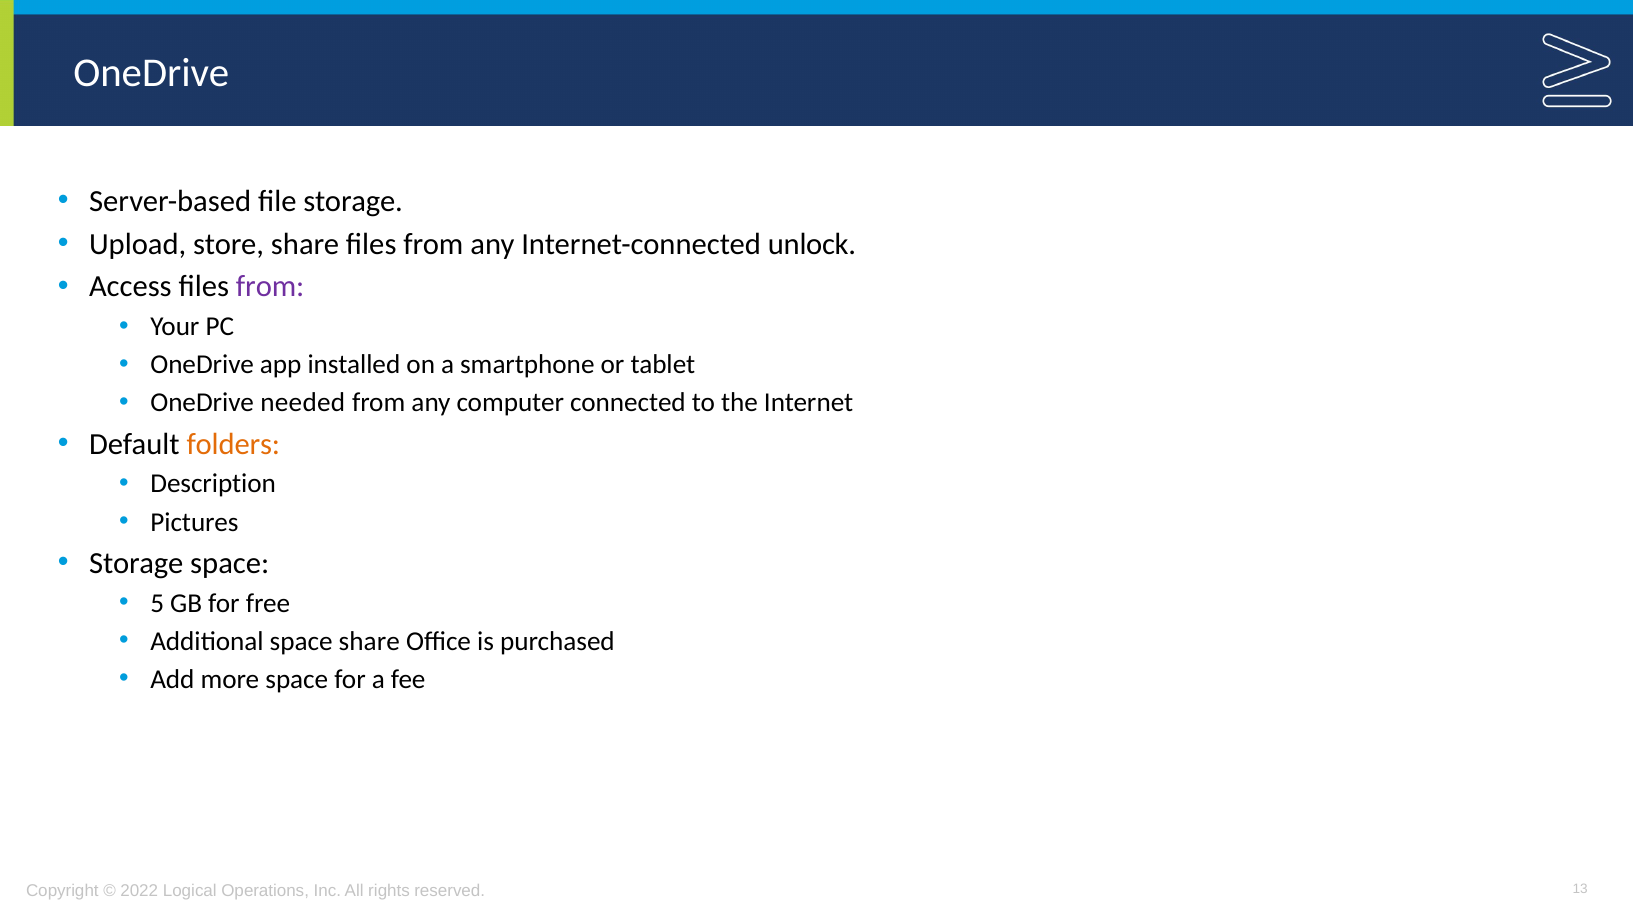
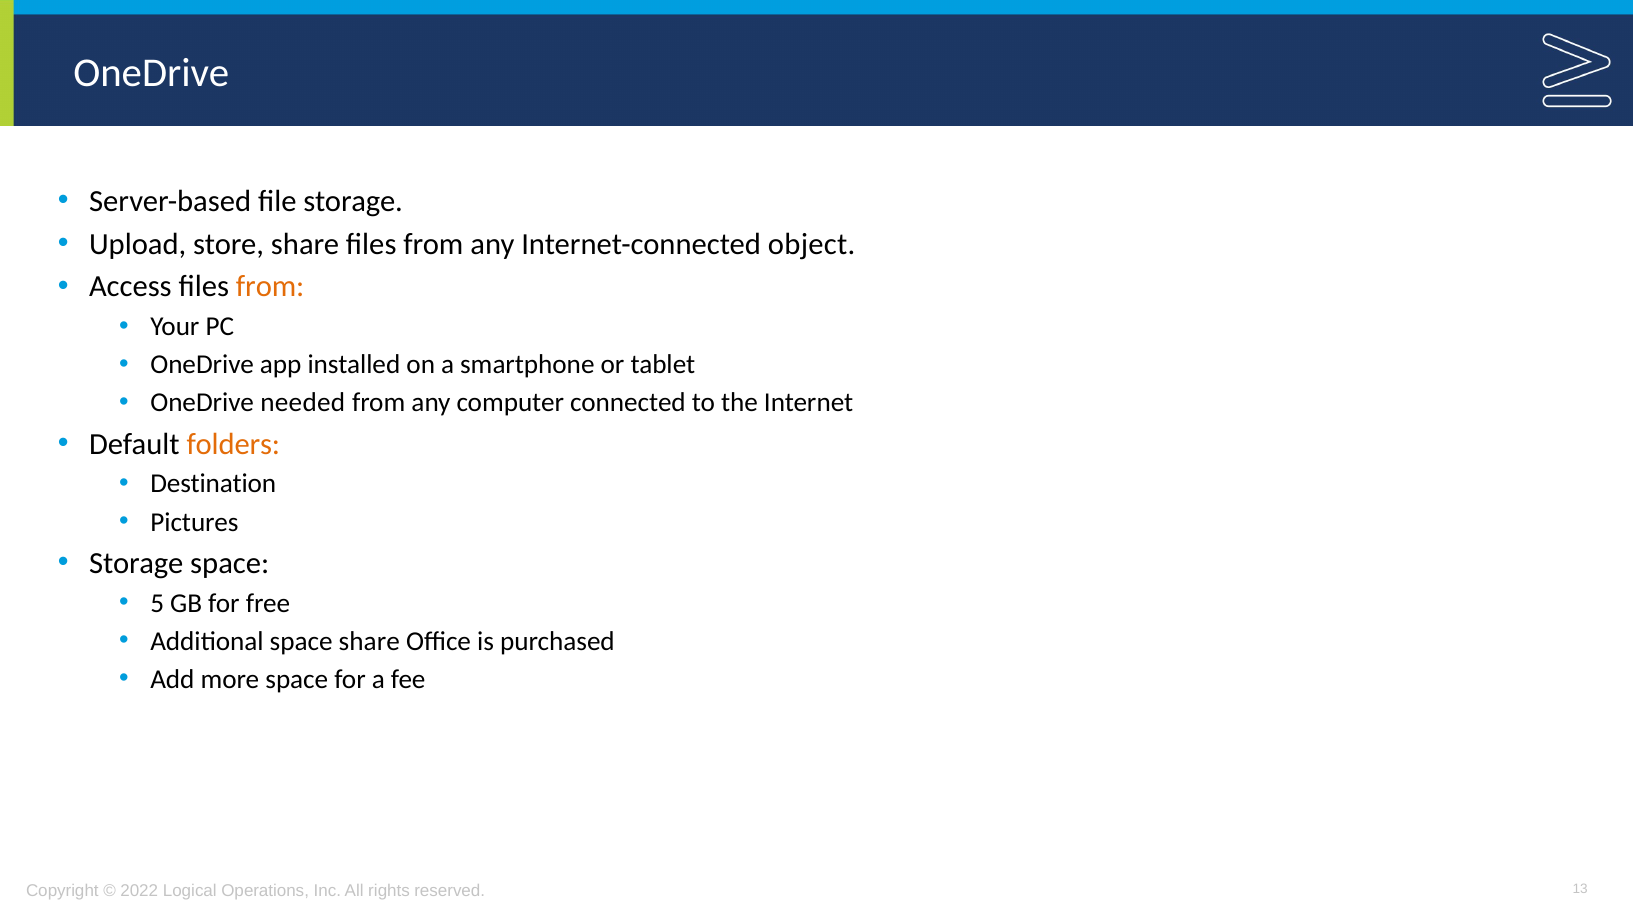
unlock: unlock -> object
from at (270, 287) colour: purple -> orange
Description: Description -> Destination
